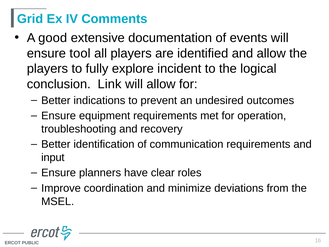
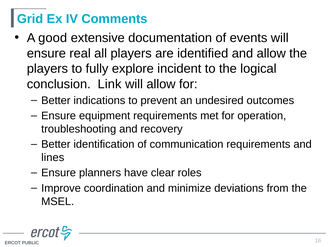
tool: tool -> real
input: input -> lines
